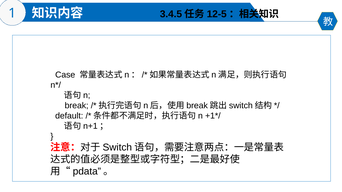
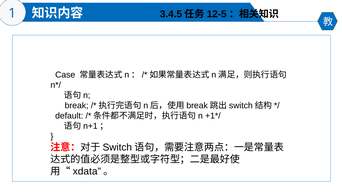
pdata: pdata -> xdata
